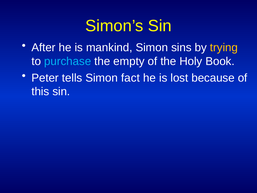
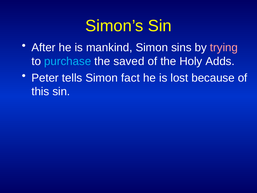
trying colour: yellow -> pink
empty: empty -> saved
Book: Book -> Adds
